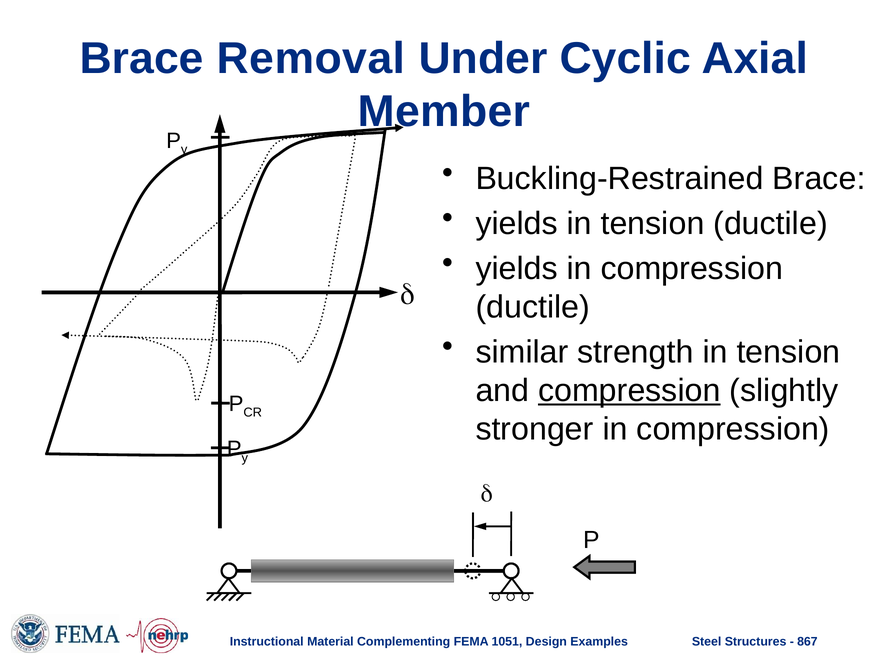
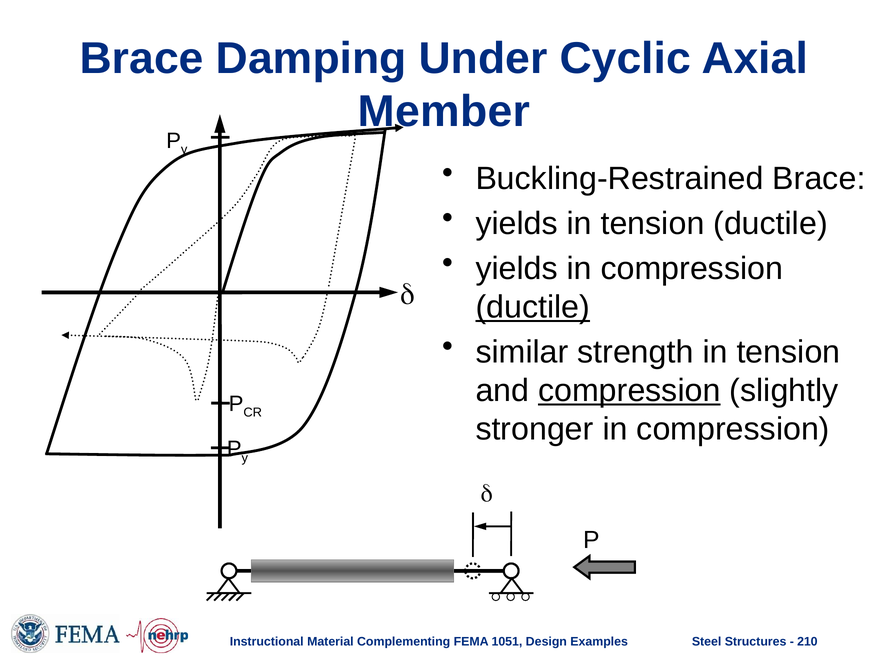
Removal: Removal -> Damping
ductile at (533, 307) underline: none -> present
867: 867 -> 210
